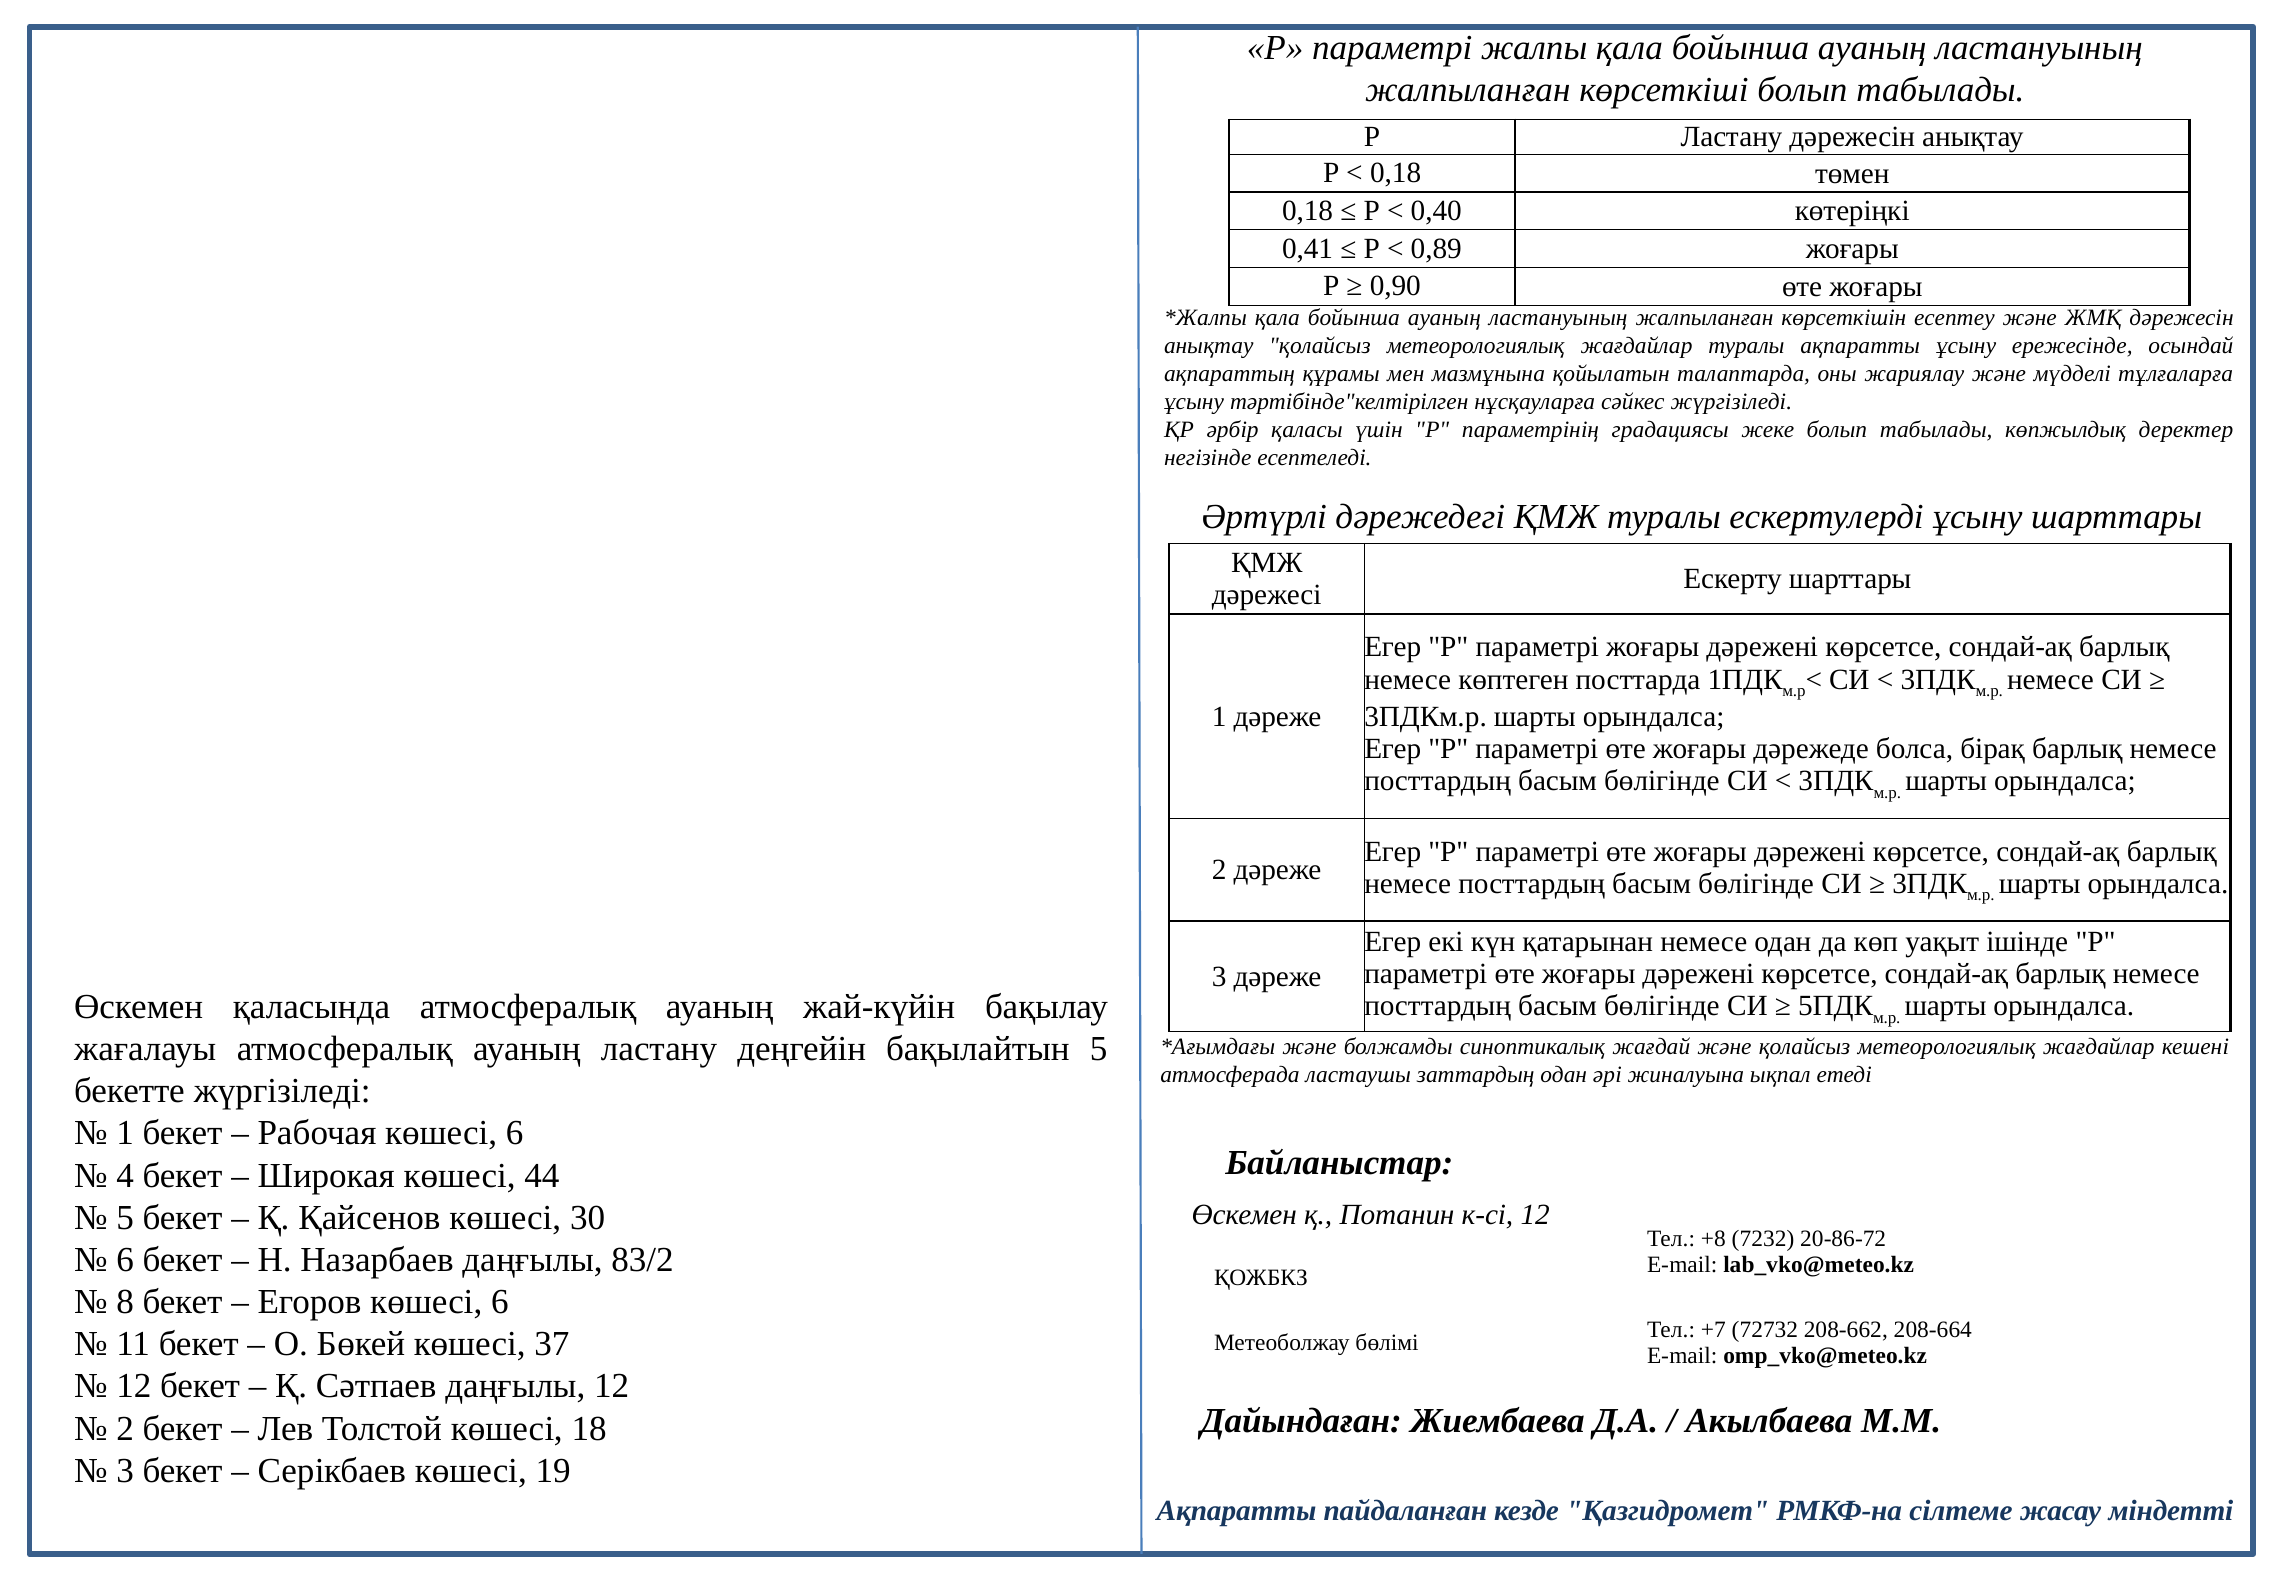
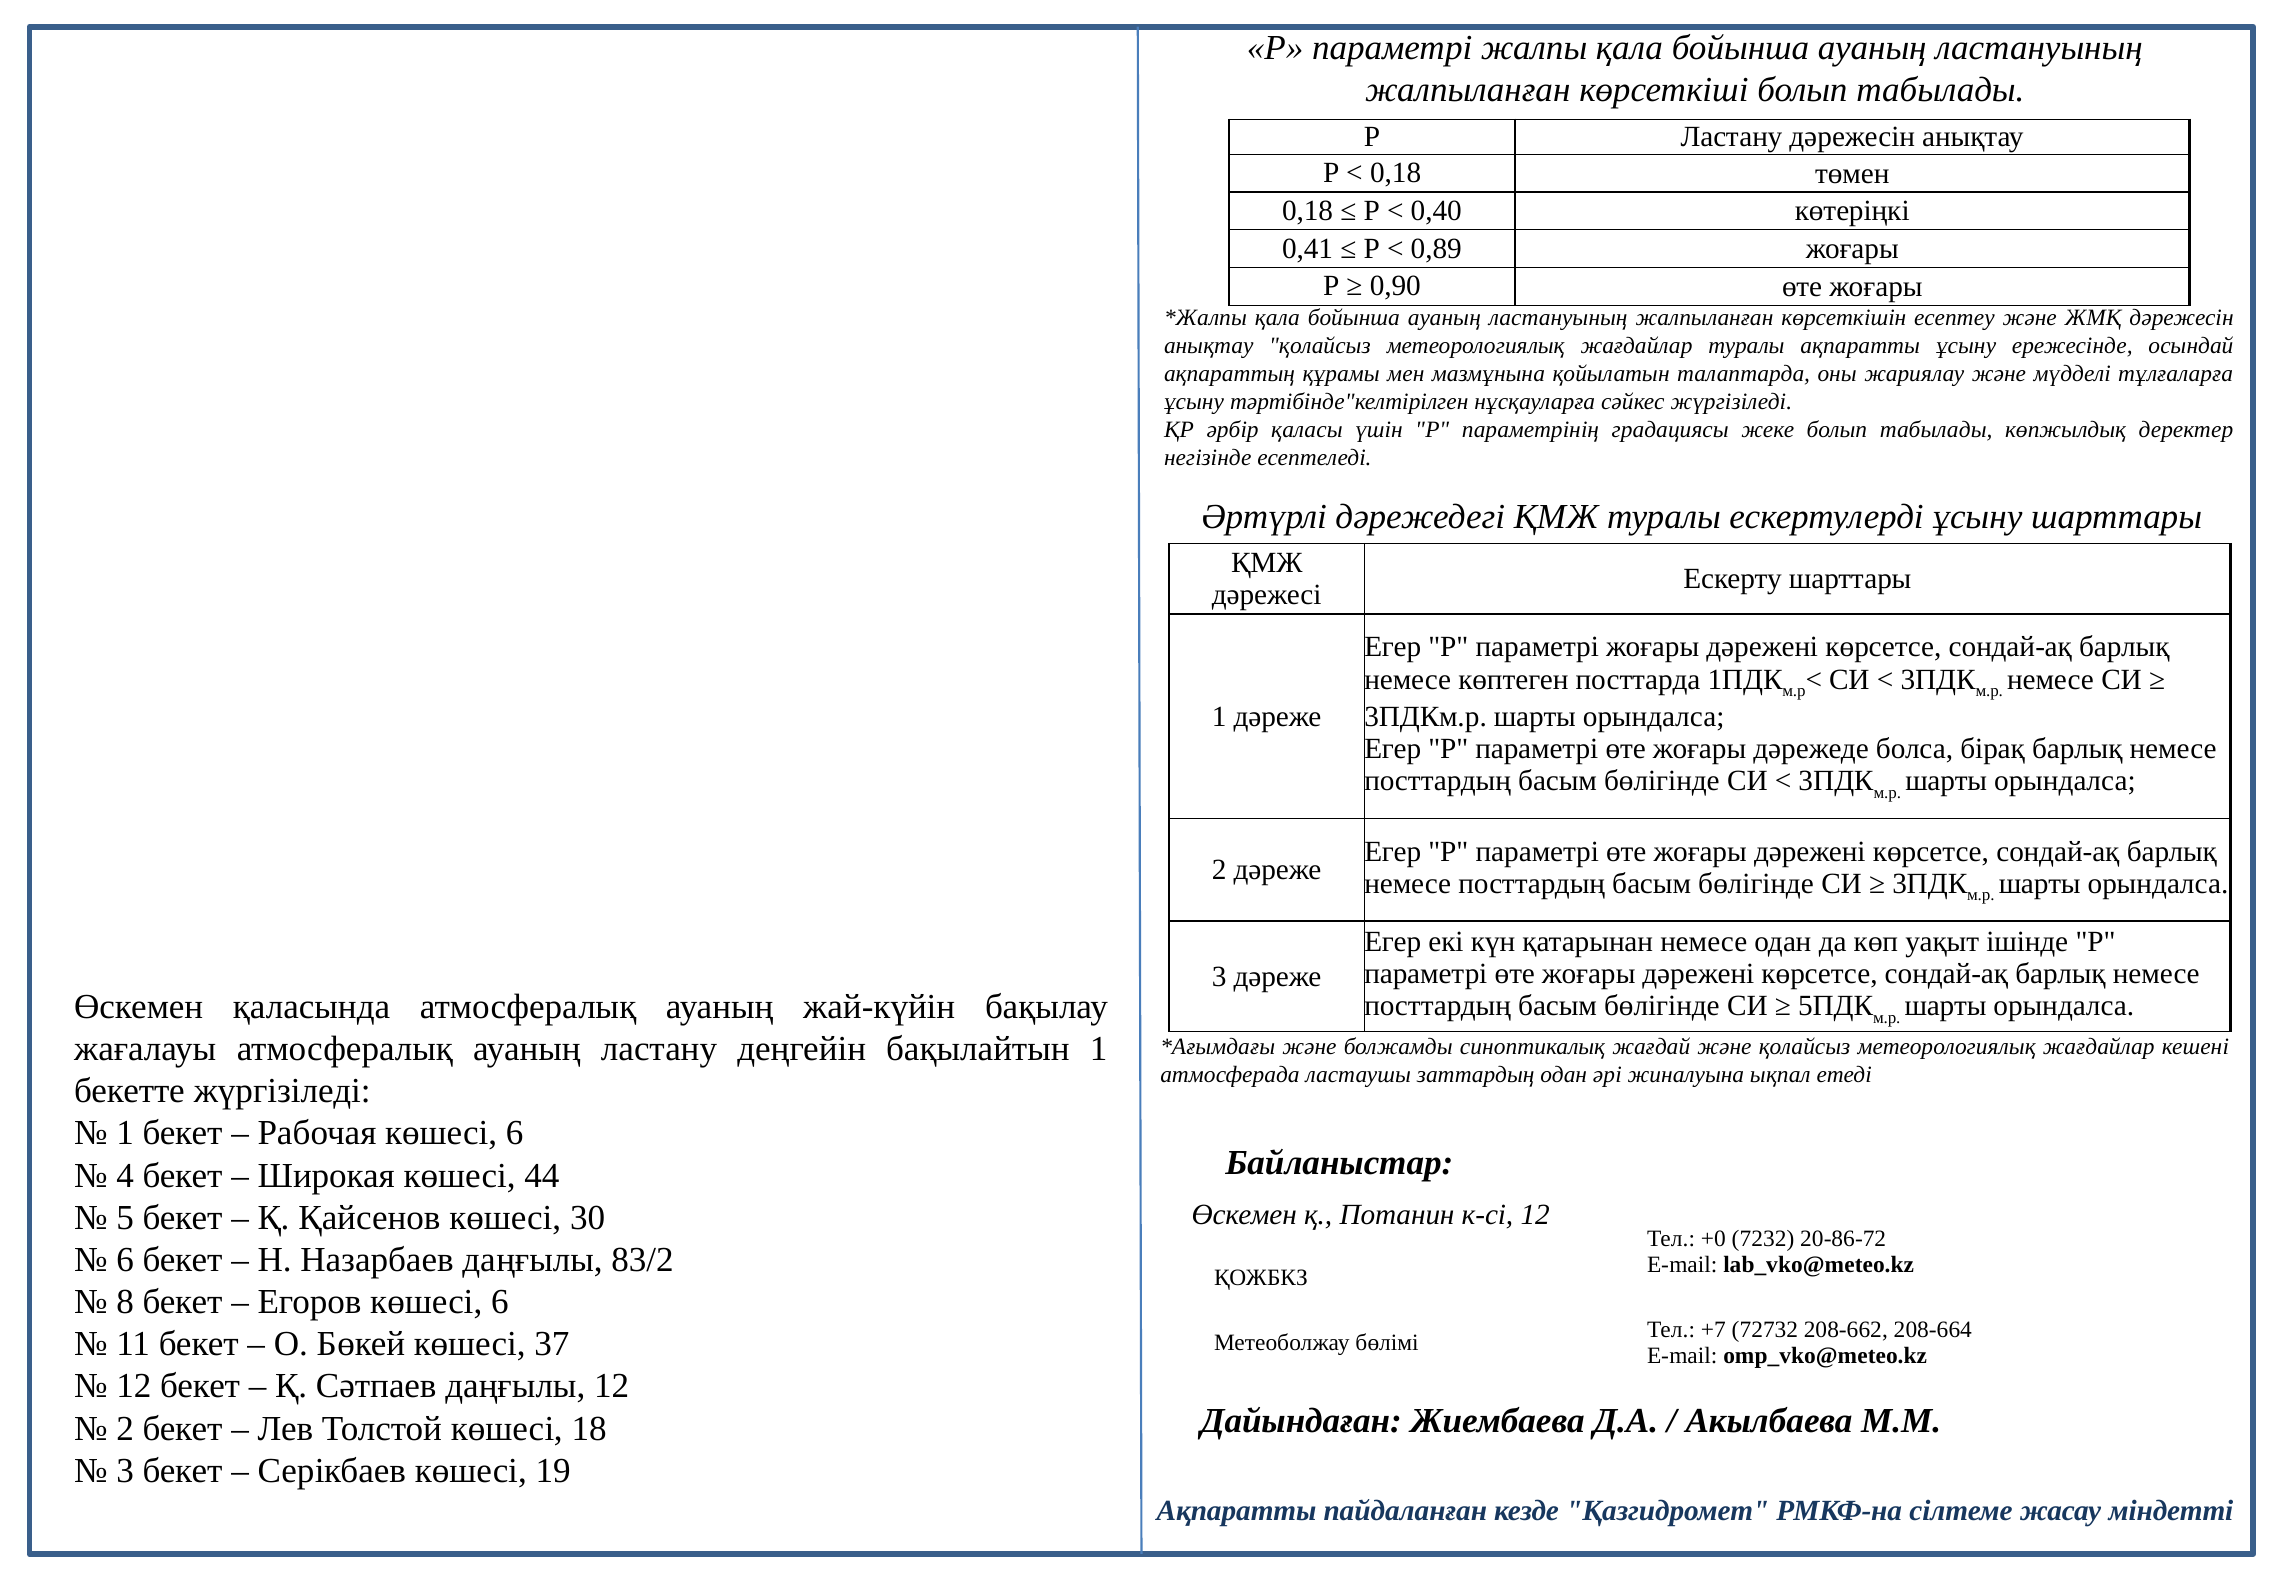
бақылайтын 5: 5 -> 1
+8: +8 -> +0
